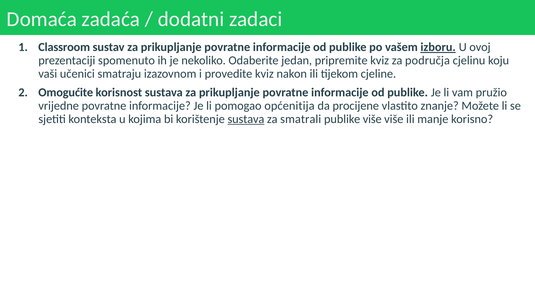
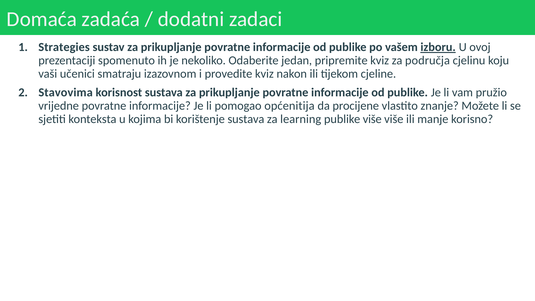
Classroom: Classroom -> Strategies
Omogućite: Omogućite -> Stavovima
sustava at (246, 119) underline: present -> none
smatrali: smatrali -> learning
